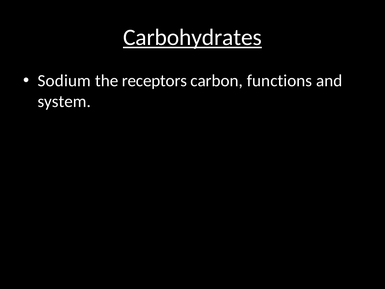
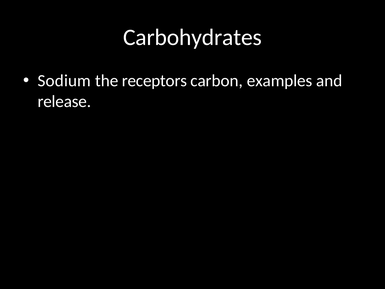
Carbohydrates underline: present -> none
functions: functions -> examples
system: system -> release
